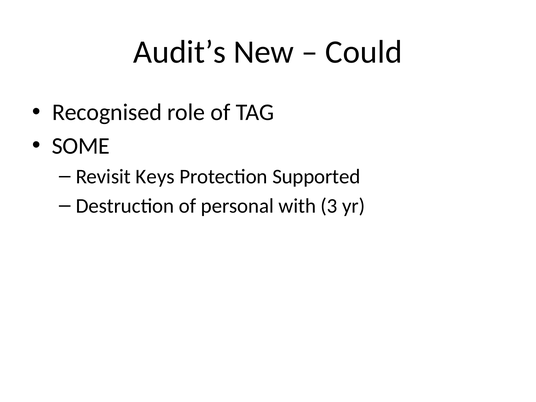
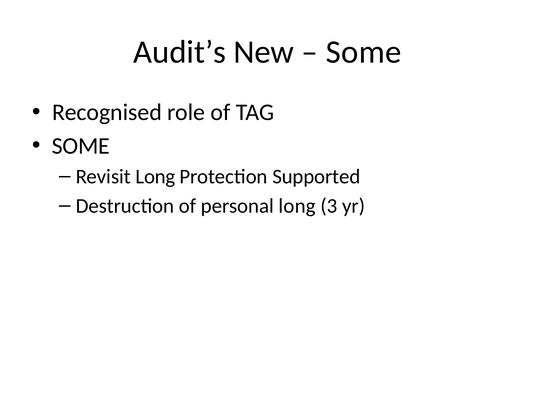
Could at (364, 52): Could -> Some
Revisit Keys: Keys -> Long
personal with: with -> long
